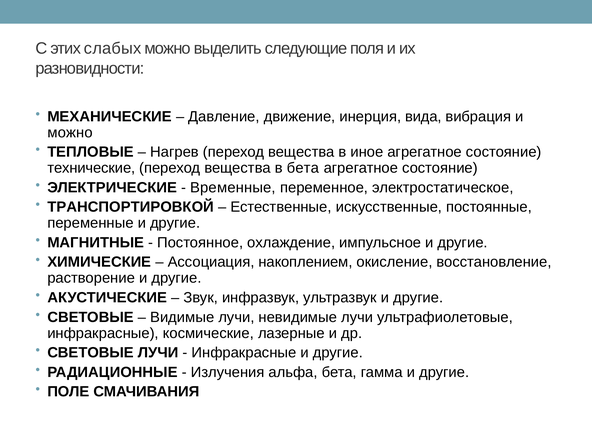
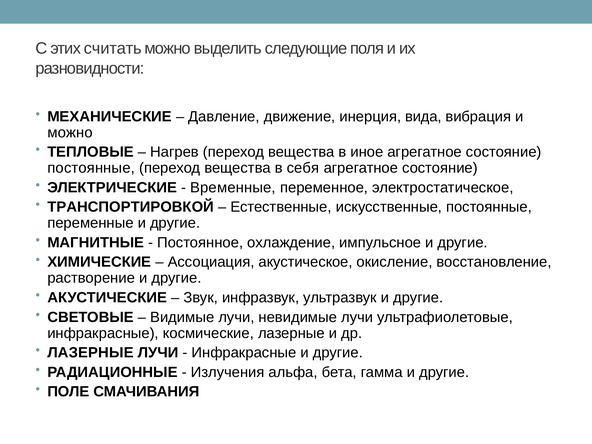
слабых: слабых -> считать
технические at (91, 168): технические -> постоянные
в бета: бета -> себя
накоплением: накоплением -> акустическое
СВЕТОВЫЕ at (91, 353): СВЕТОВЫЕ -> ЛАЗЕРНЫЕ
